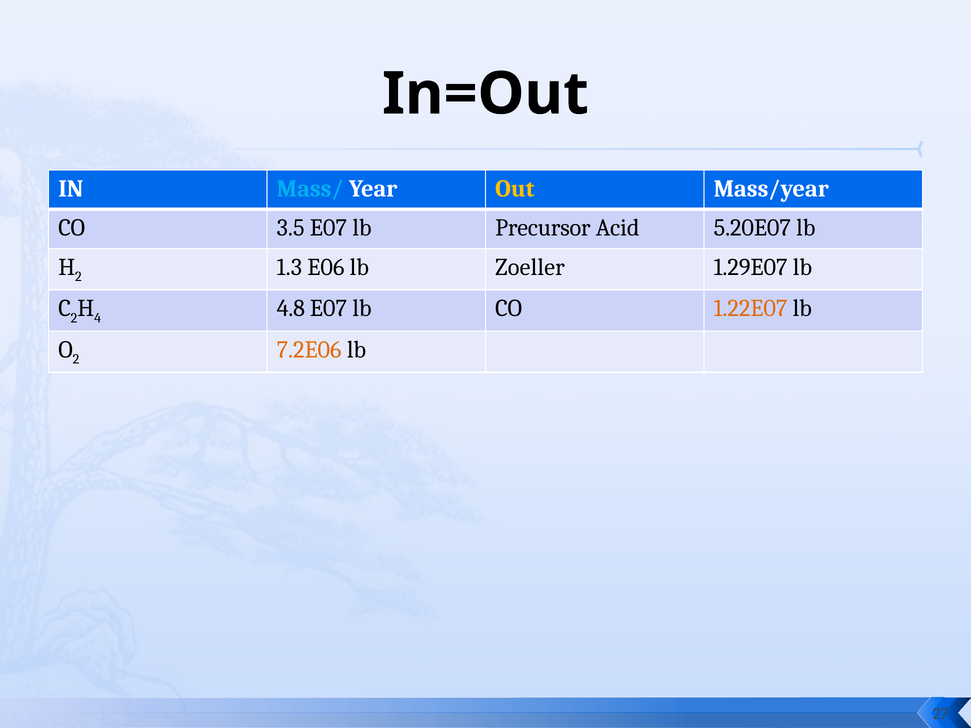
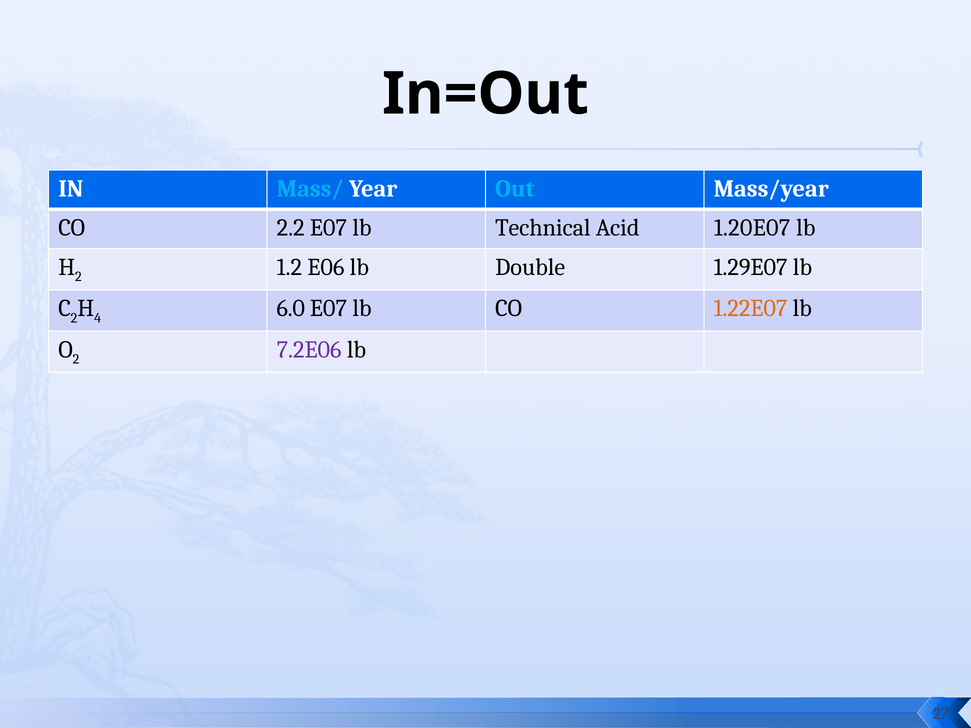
Out colour: yellow -> light blue
3.5: 3.5 -> 2.2
Precursor: Precursor -> Technical
5.20E07: 5.20E07 -> 1.20E07
1.3: 1.3 -> 1.2
Zoeller: Zoeller -> Double
4.8: 4.8 -> 6.0
7.2E06 colour: orange -> purple
